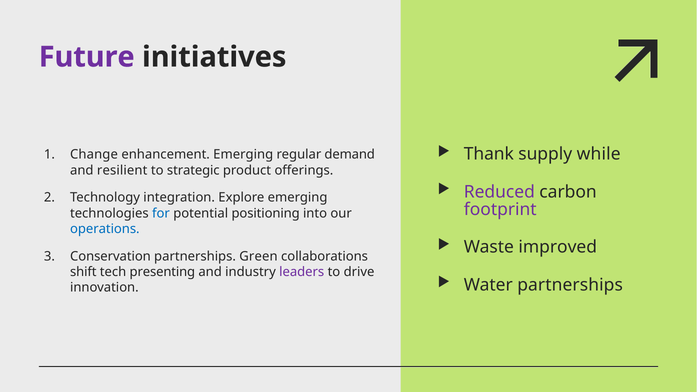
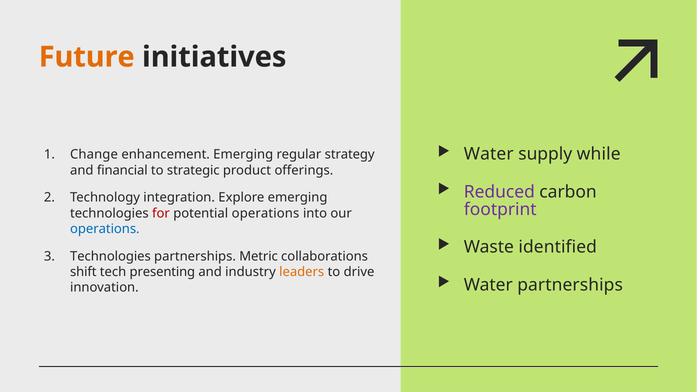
Future colour: purple -> orange
Thank at (489, 154): Thank -> Water
demand: demand -> strategy
resilient: resilient -> financial
for colour: blue -> red
potential positioning: positioning -> operations
improved: improved -> identified
Conservation at (110, 256): Conservation -> Technologies
Green: Green -> Metric
leaders colour: purple -> orange
